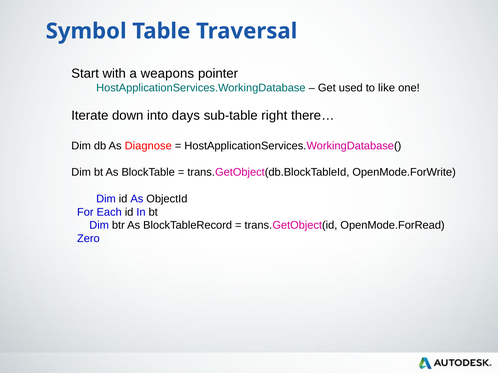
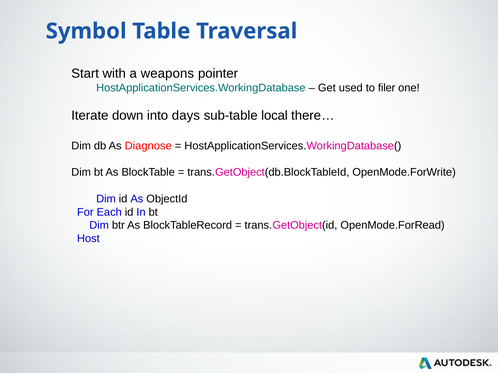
like: like -> filer
right: right -> local
Zero: Zero -> Host
